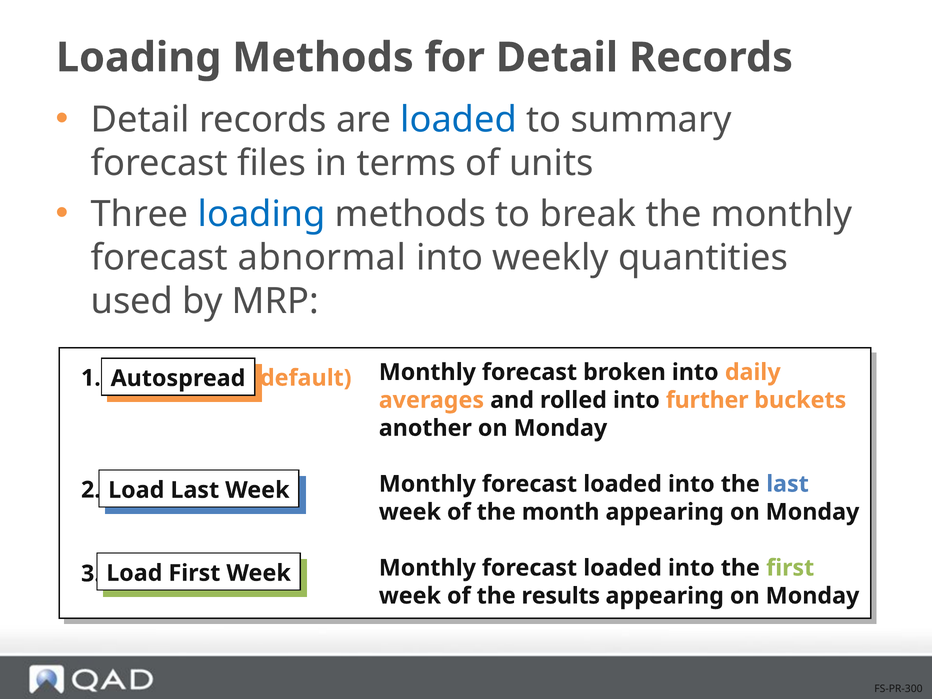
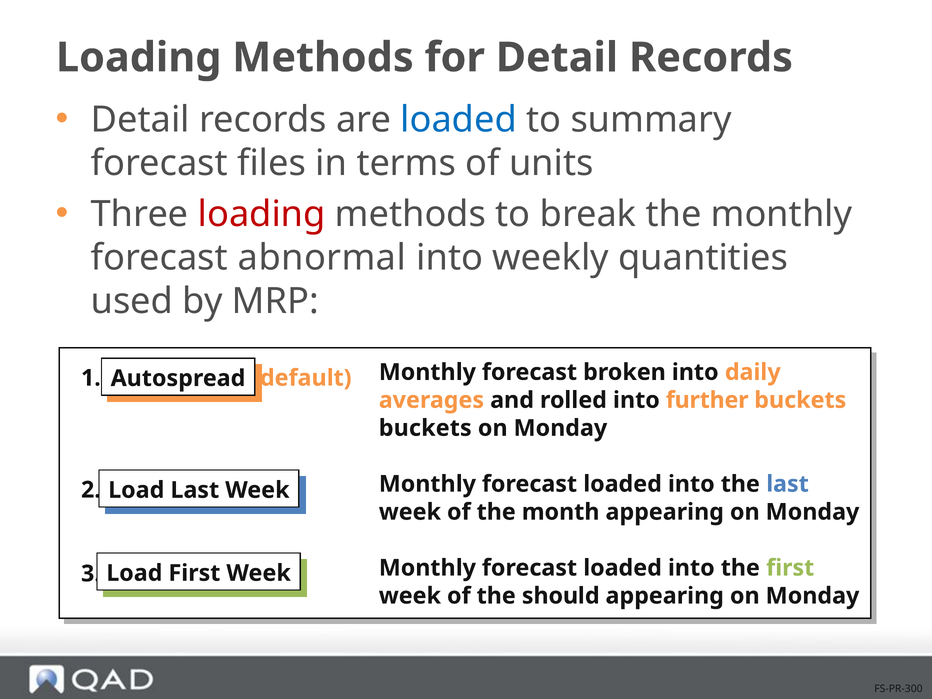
loading at (262, 214) colour: blue -> red
another at (425, 428): another -> buckets
results: results -> should
